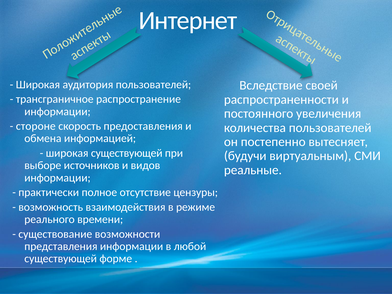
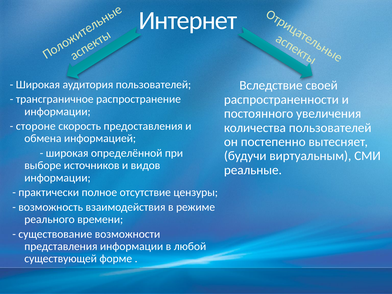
широкая существующей: существующей -> определённой
